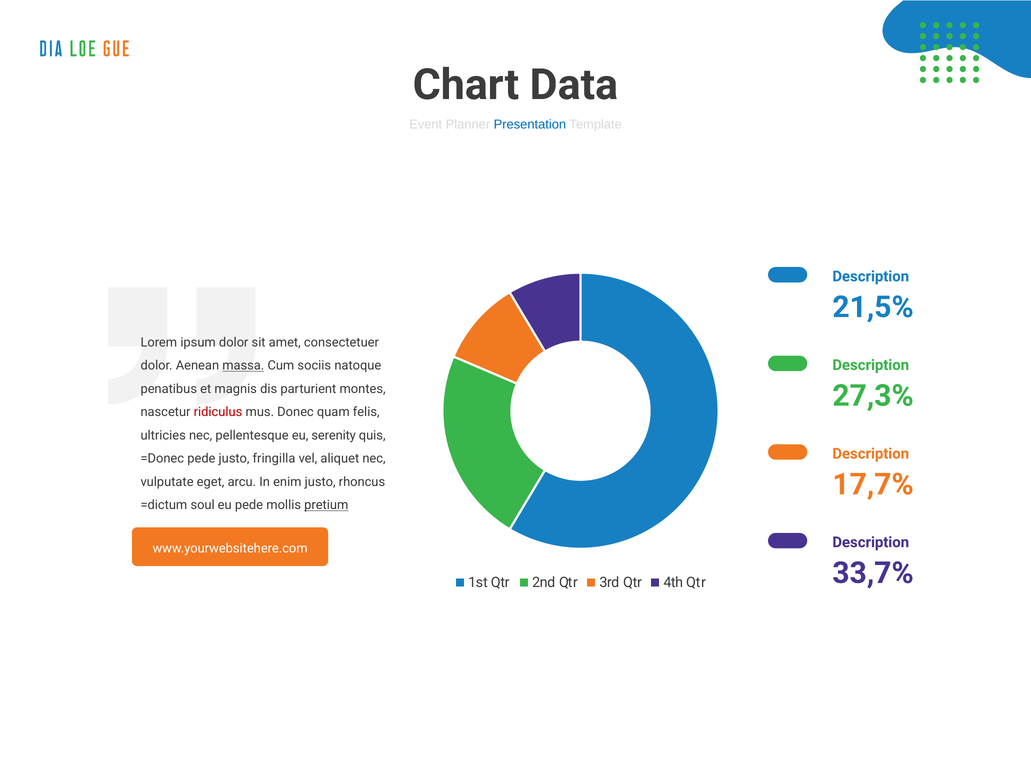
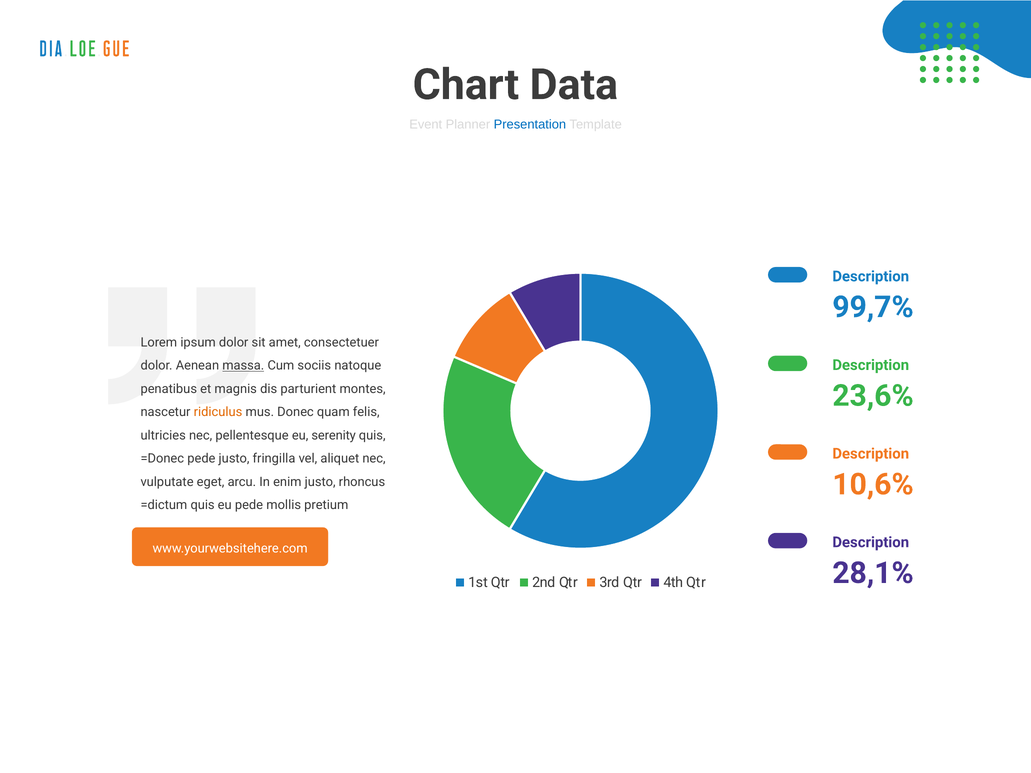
21,5%: 21,5% -> 99,7%
27,3%: 27,3% -> 23,6%
ridiculus colour: red -> orange
17,7%: 17,7% -> 10,6%
=dictum soul: soul -> quis
pretium underline: present -> none
33,7%: 33,7% -> 28,1%
